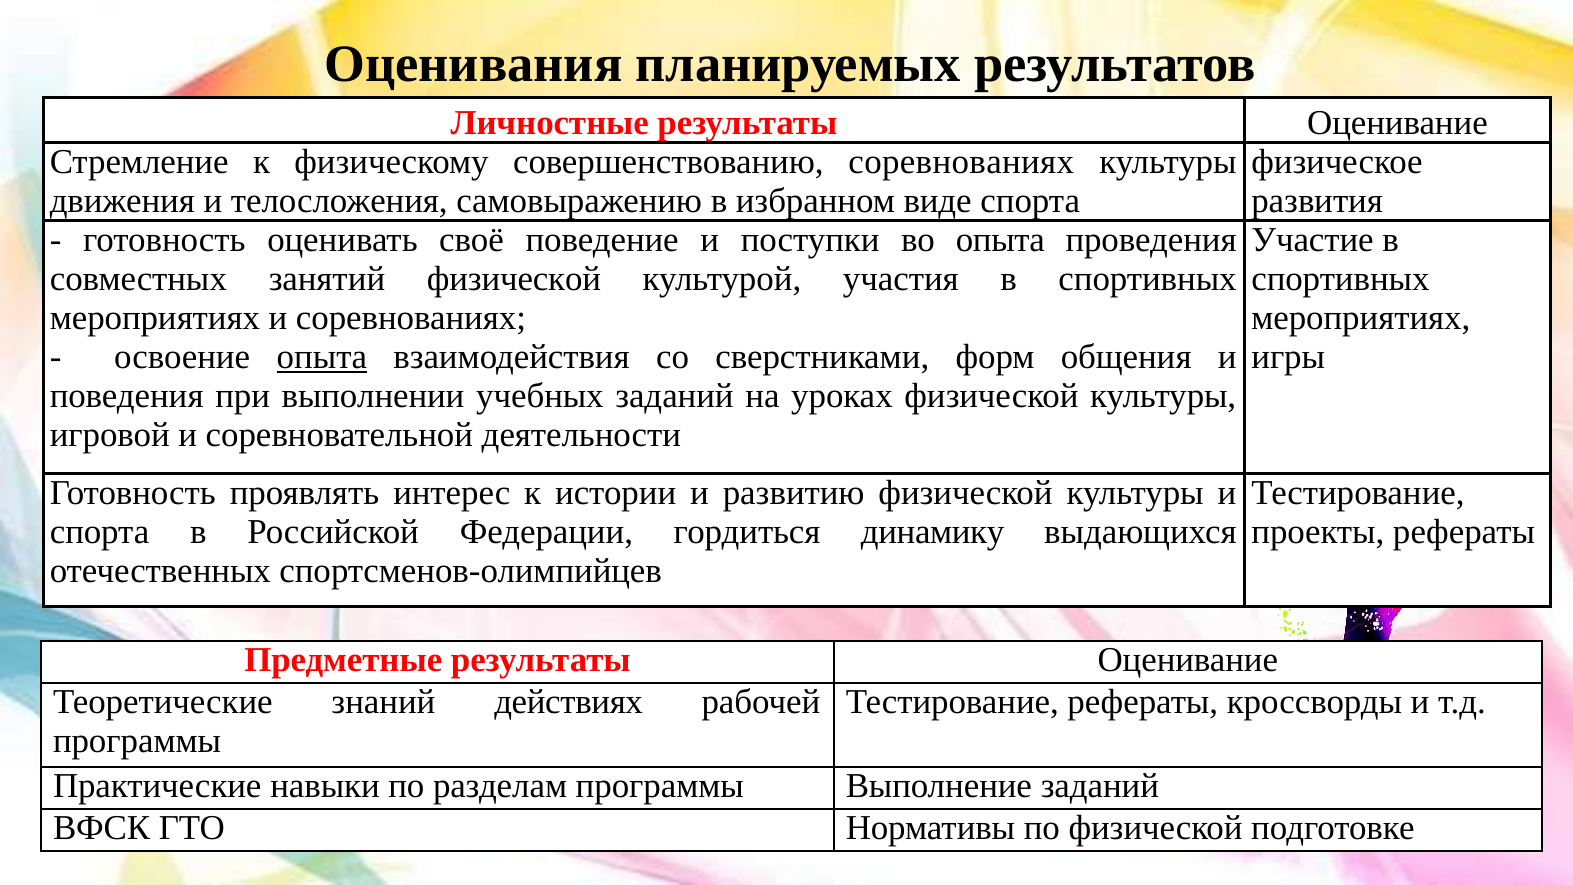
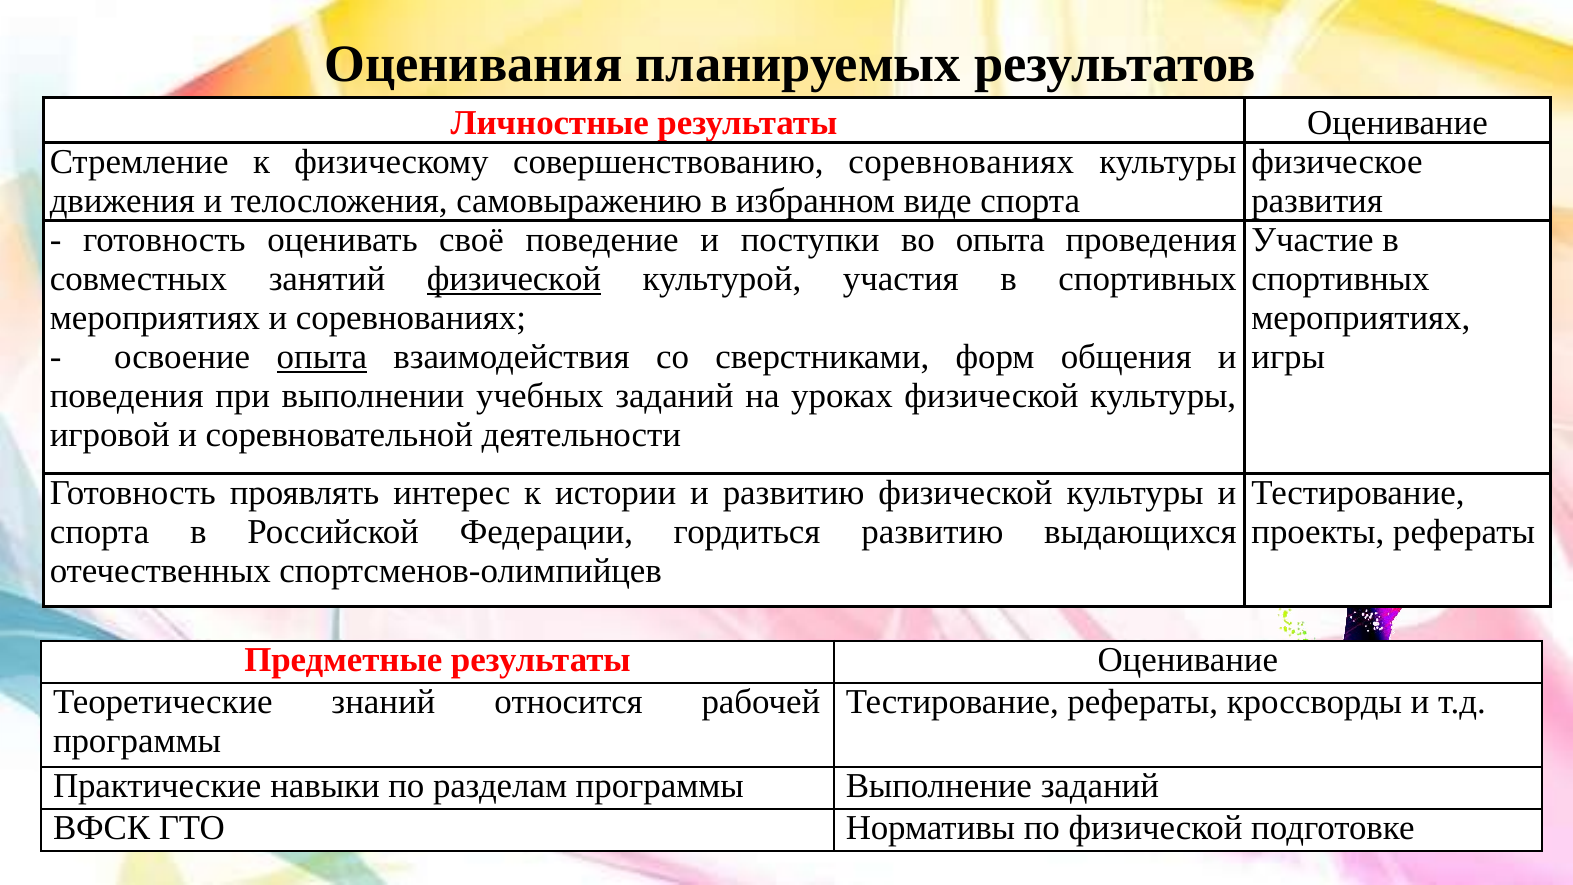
физической at (514, 279) underline: none -> present
гордиться динамику: динамику -> развитию
действиях: действиях -> относится
